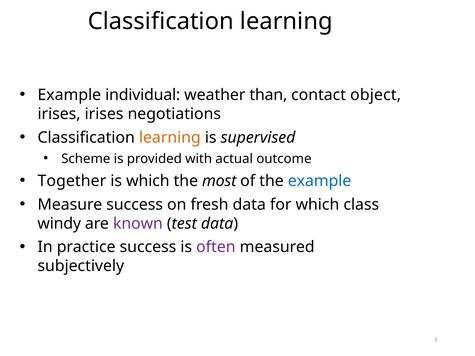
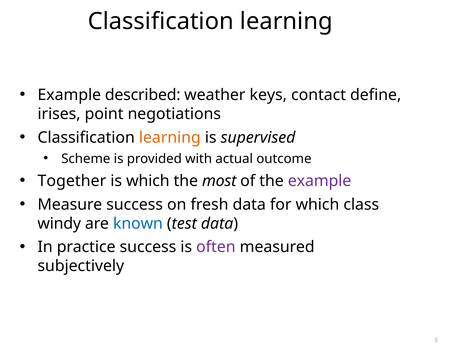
individual: individual -> described
than: than -> keys
object: object -> define
irises irises: irises -> point
example at (320, 181) colour: blue -> purple
known colour: purple -> blue
